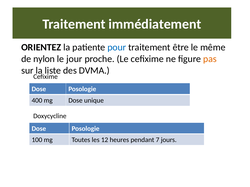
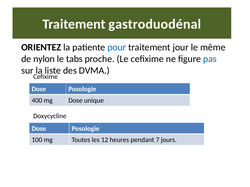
immédiatement: immédiatement -> gastroduodénal
être: être -> jour
jour: jour -> tabs
pas colour: orange -> blue
